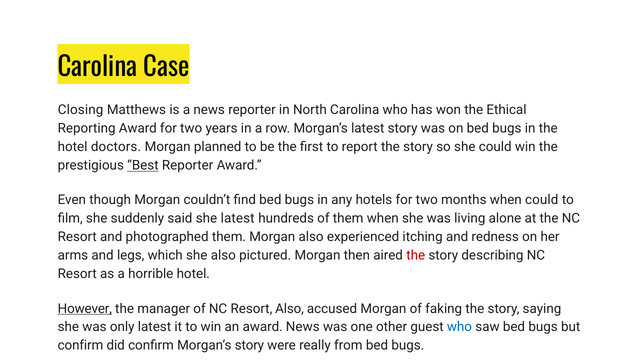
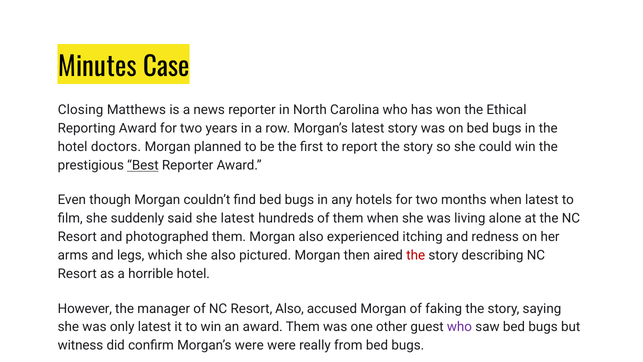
Carolina at (97, 67): Carolina -> Minutes
when could: could -> latest
However underline: present -> none
award News: News -> Them
who at (459, 327) colour: blue -> purple
confirm at (80, 345): confirm -> witness
Morgan’s story: story -> were
